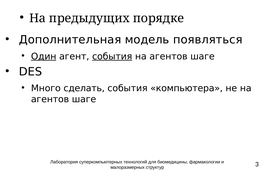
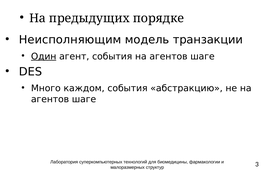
Дополнительная: Дополнительная -> Неисполняющим
появляться: появляться -> транзакции
события at (112, 56) underline: present -> none
сделать: сделать -> каждом
компьютера: компьютера -> абстракцию
